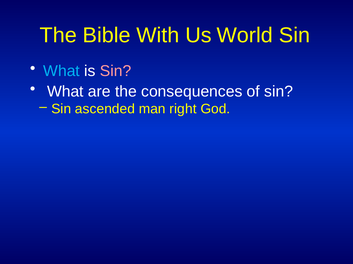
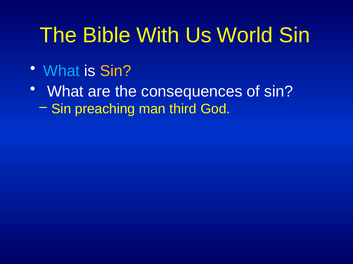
Sin at (116, 71) colour: pink -> yellow
ascended: ascended -> preaching
right: right -> third
